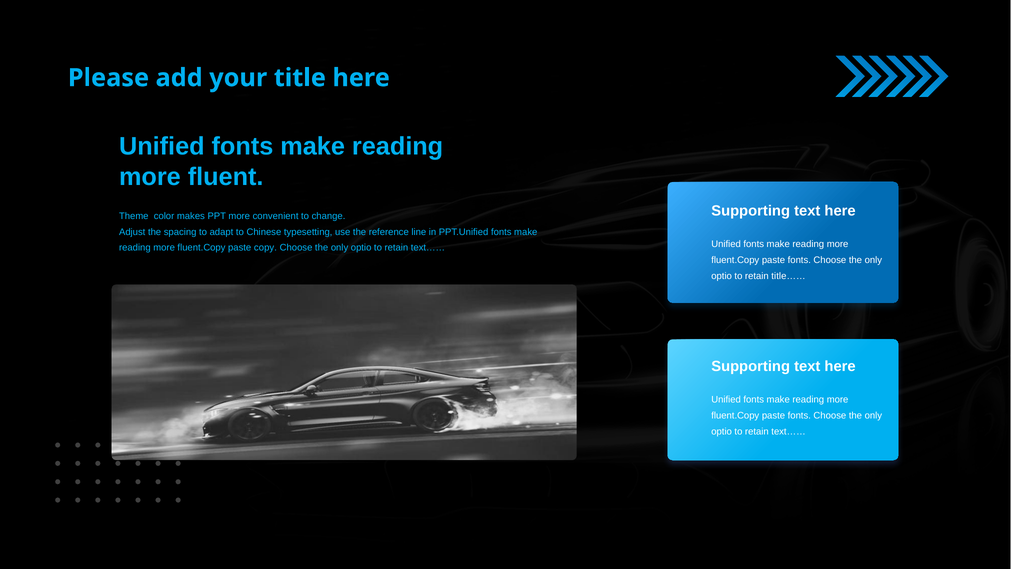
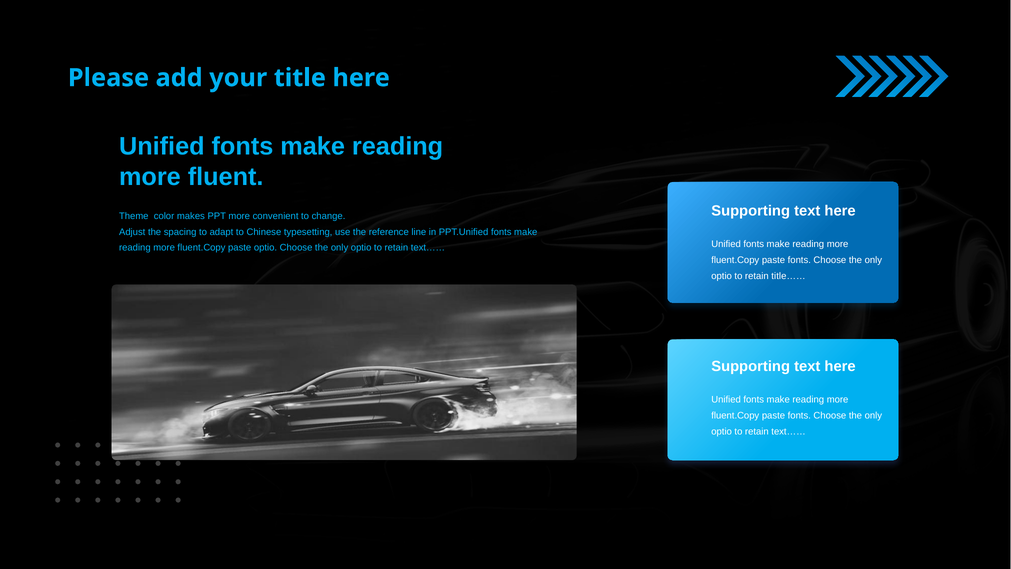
paste copy: copy -> optio
